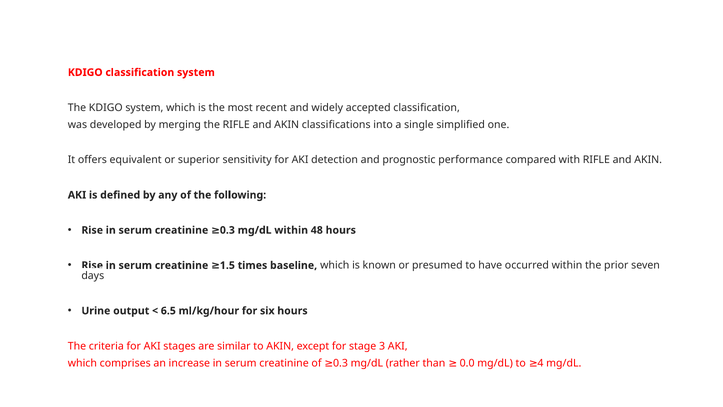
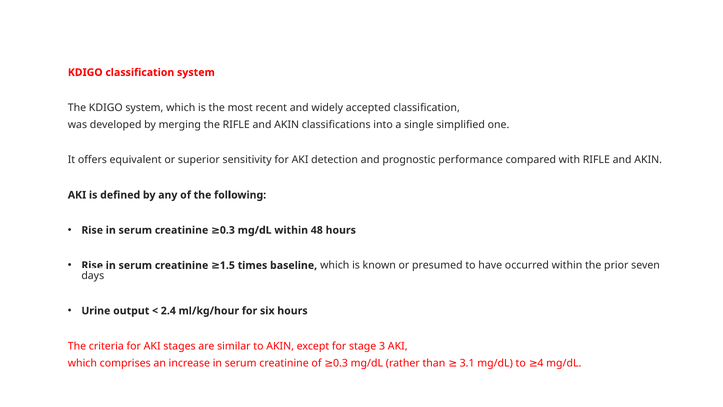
6.5: 6.5 -> 2.4
0.0: 0.0 -> 3.1
